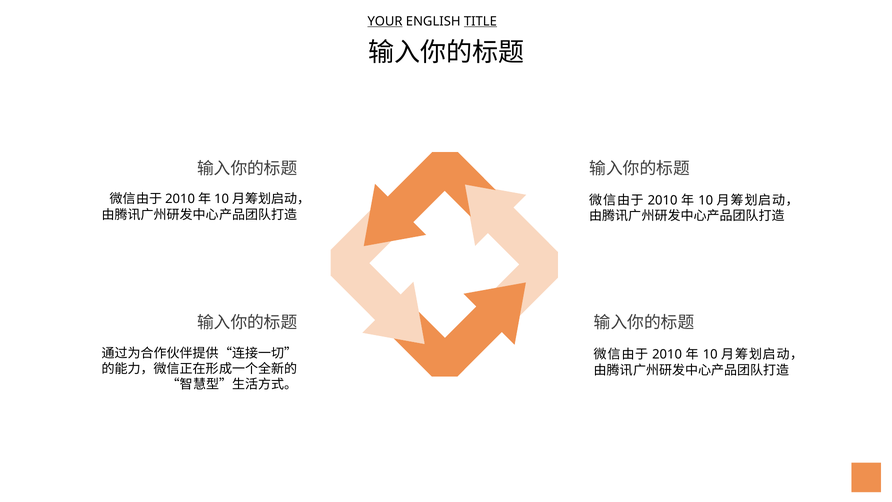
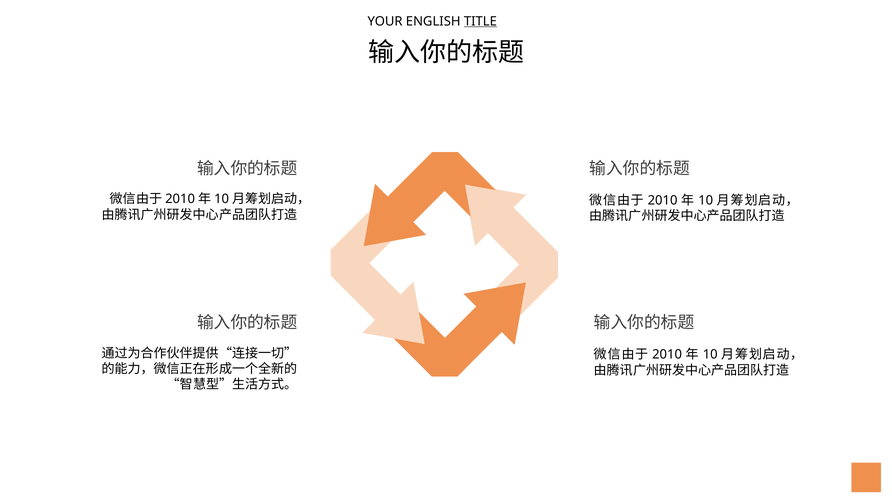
YOUR underline: present -> none
